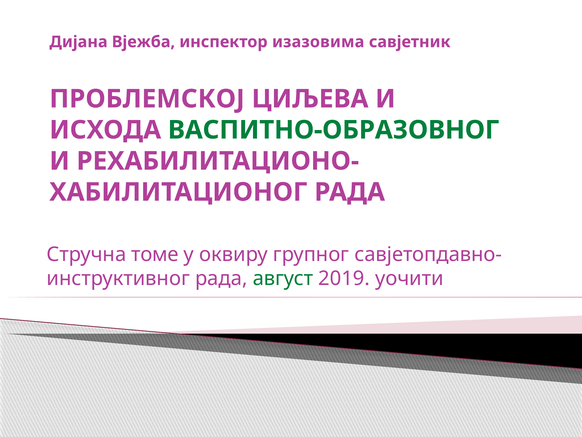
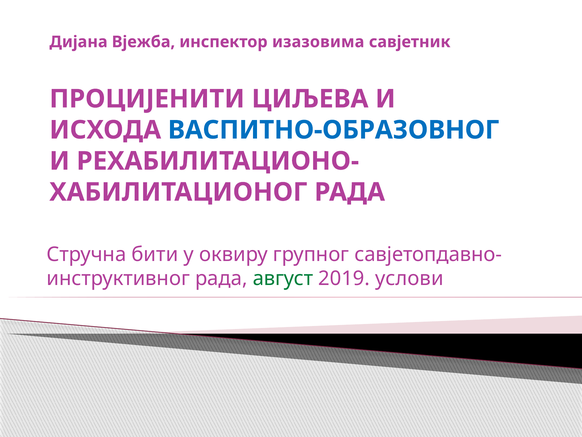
ПРОБЛЕМСКОЈ: ПРОБЛЕМСКОЈ -> ПРОЦИЈЕНИТИ
ВАСПИТНО-ОБРАЗОВНОГ colour: green -> blue
томе: томе -> бити
уочити: уочити -> услови
